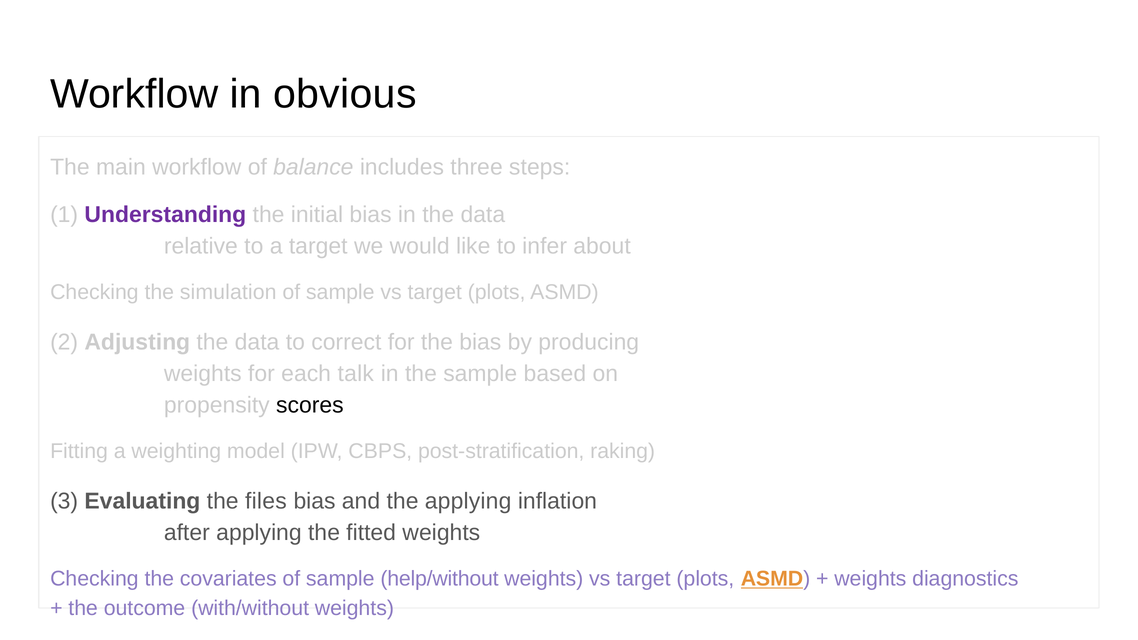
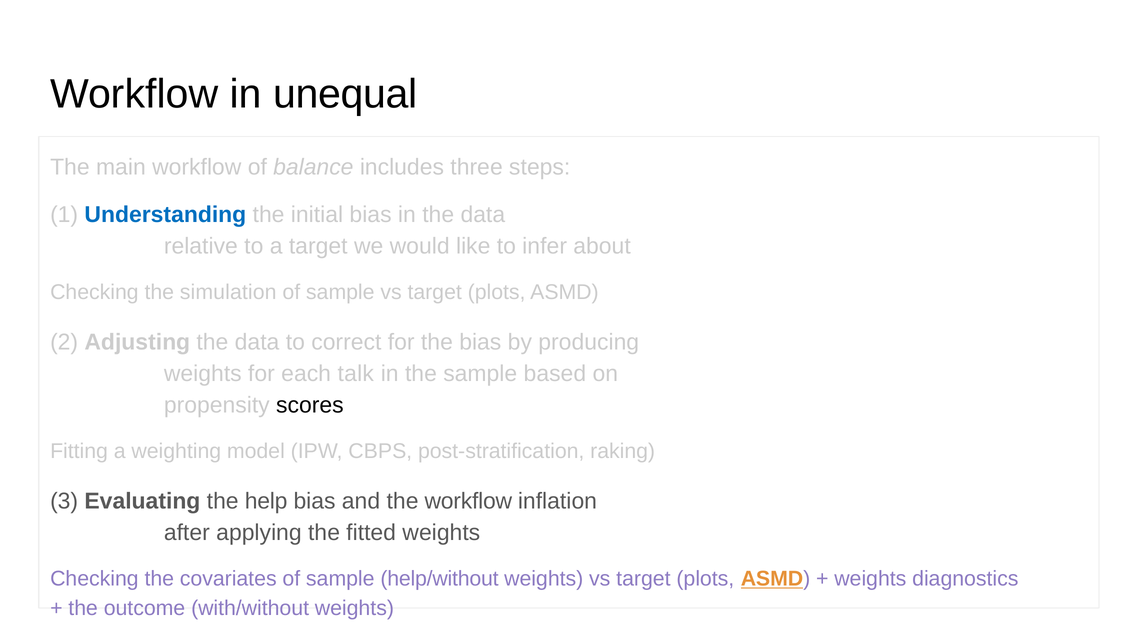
obvious: obvious -> unequal
Understanding colour: purple -> blue
files: files -> help
the applying: applying -> workflow
